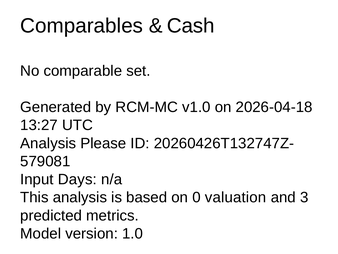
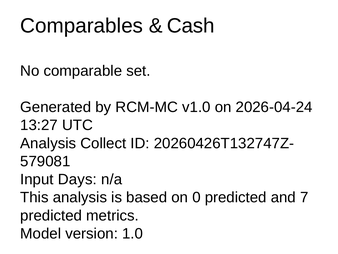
2026-04-18: 2026-04-18 -> 2026-04-24
Please: Please -> Collect
0 valuation: valuation -> predicted
3: 3 -> 7
